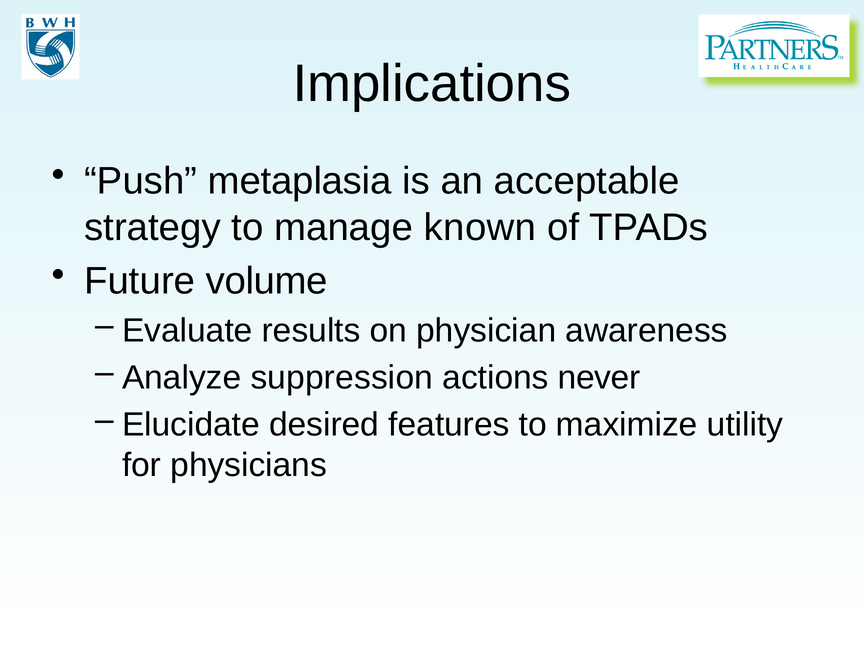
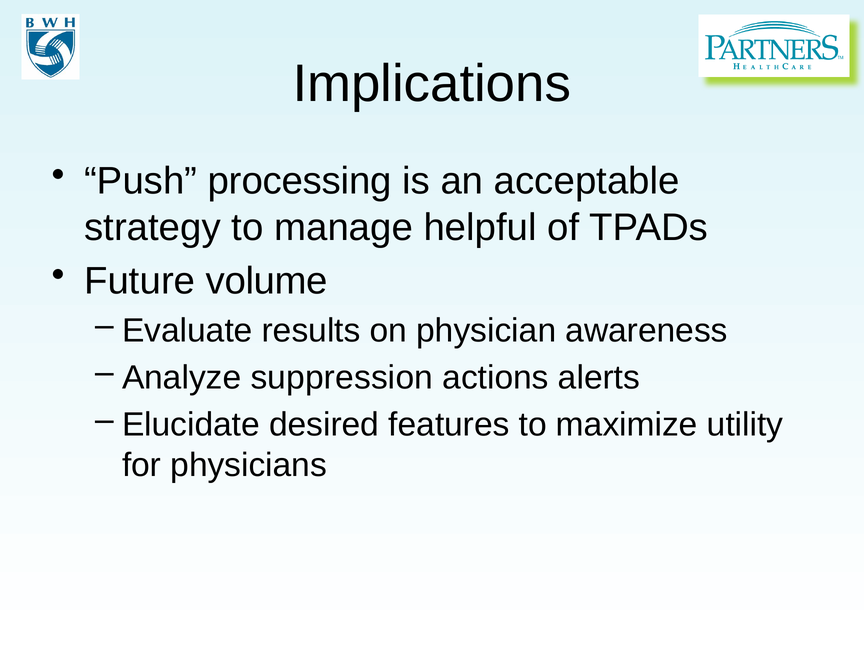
metaplasia: metaplasia -> processing
known: known -> helpful
never: never -> alerts
